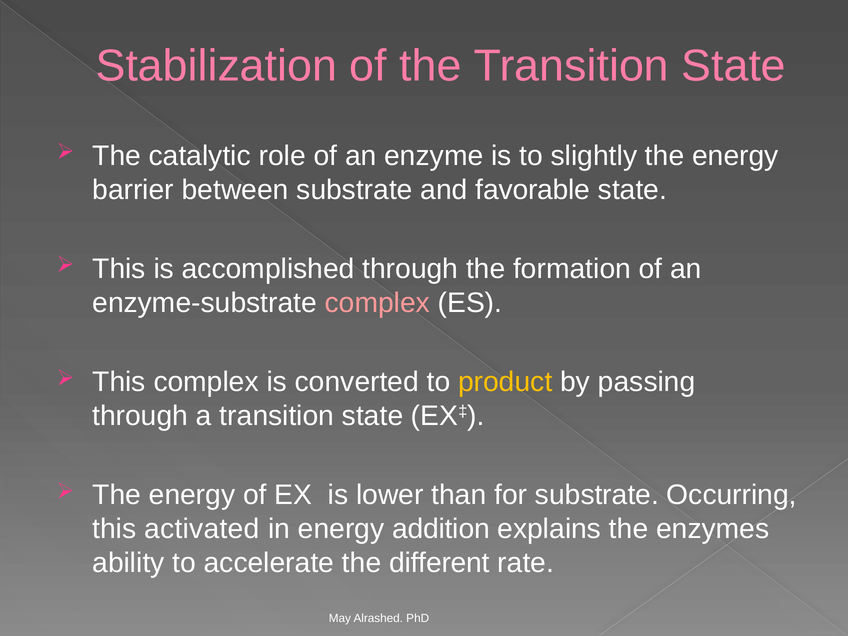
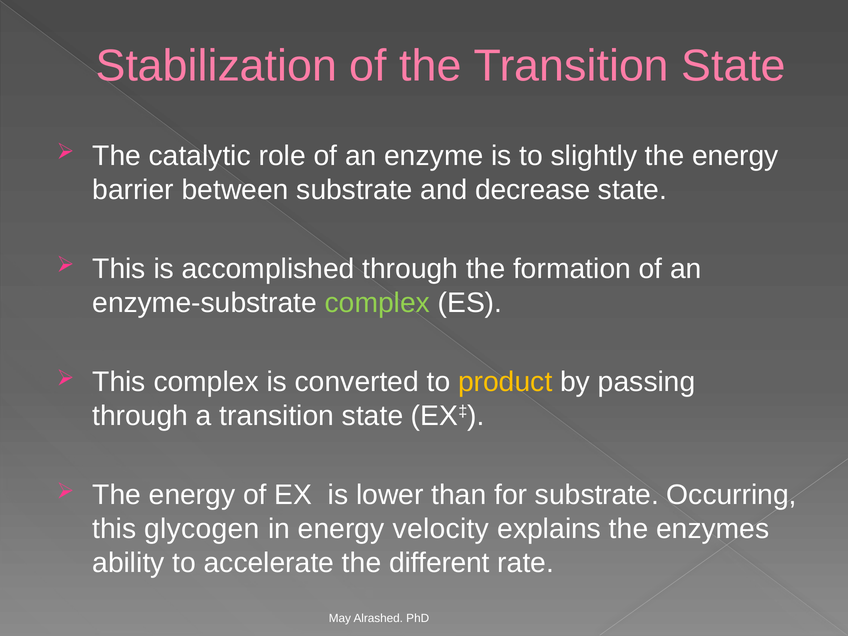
favorable: favorable -> decrease
complex at (377, 303) colour: pink -> light green
activated: activated -> glycogen
addition: addition -> velocity
